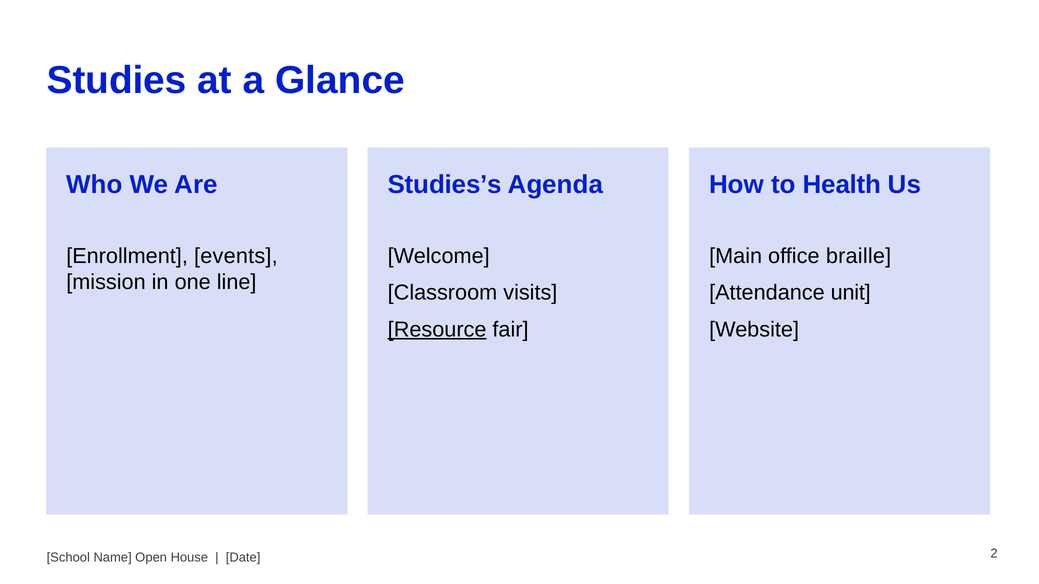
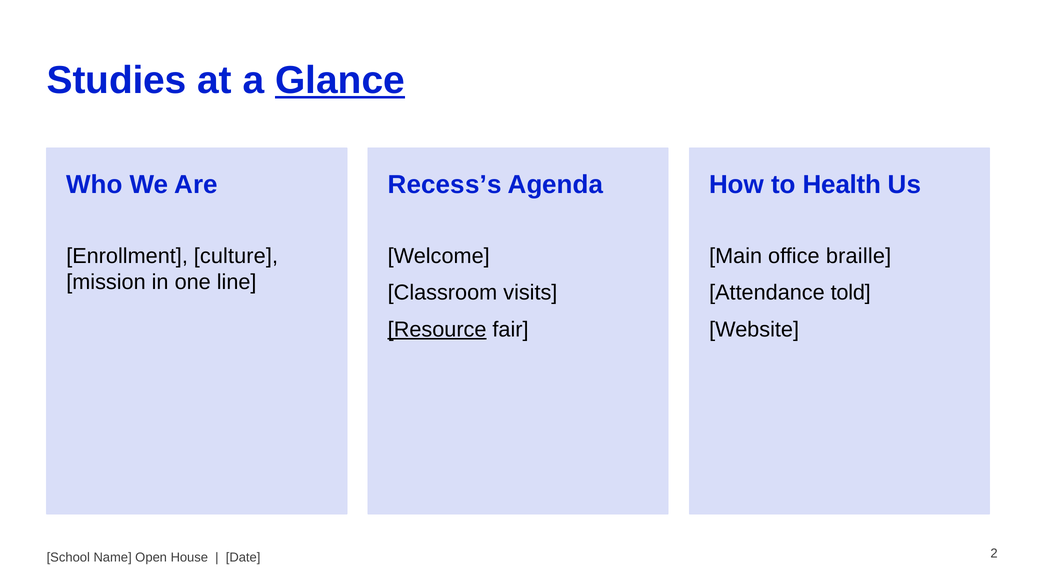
Glance underline: none -> present
Studies’s: Studies’s -> Recess’s
events: events -> culture
unit: unit -> told
